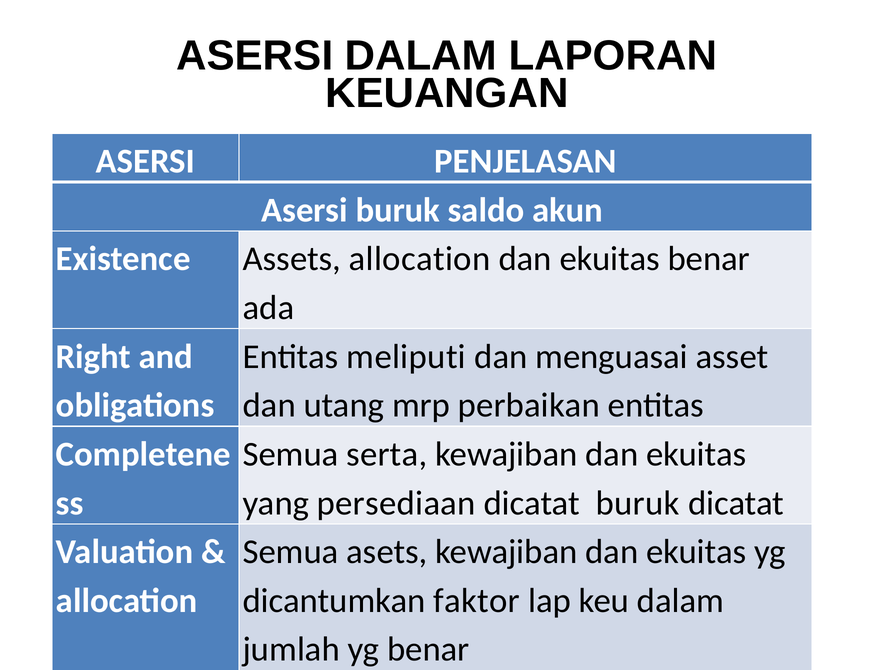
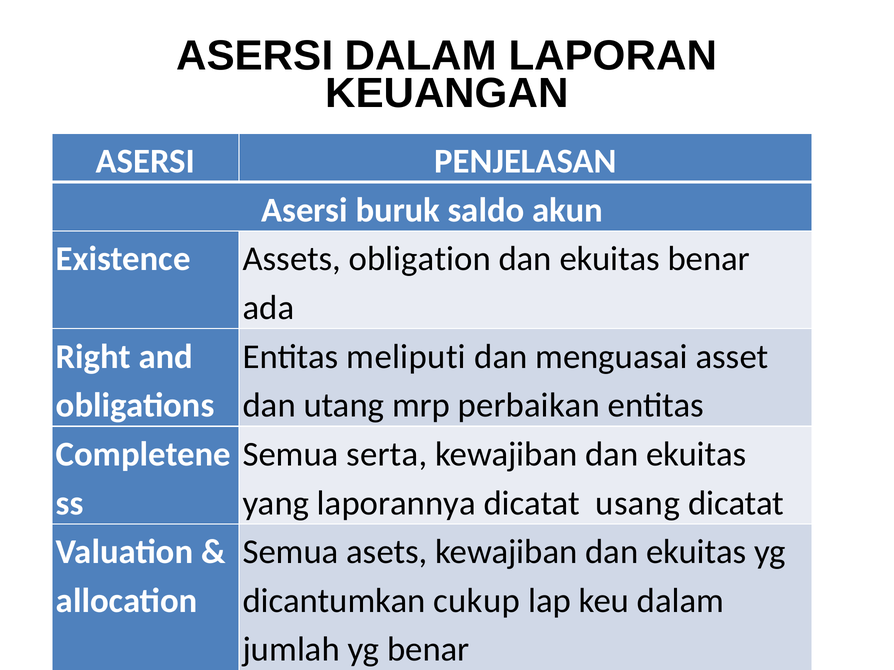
Assets allocation: allocation -> obligation
persediaan: persediaan -> laporannya
dicatat buruk: buruk -> usang
faktor: faktor -> cukup
